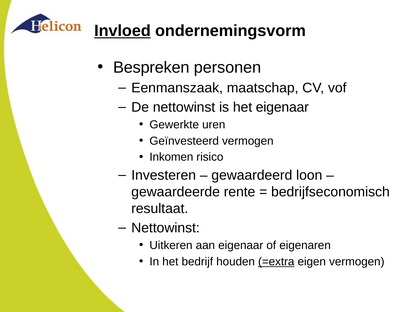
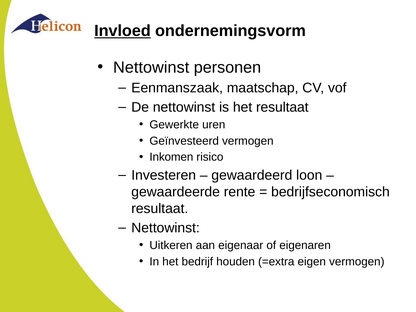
Bespreken at (151, 67): Bespreken -> Nettowinst
het eigenaar: eigenaar -> resultaat
=extra underline: present -> none
